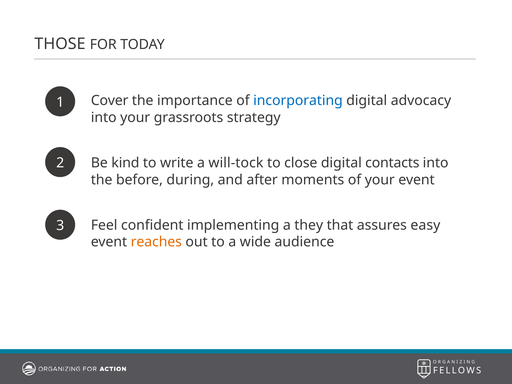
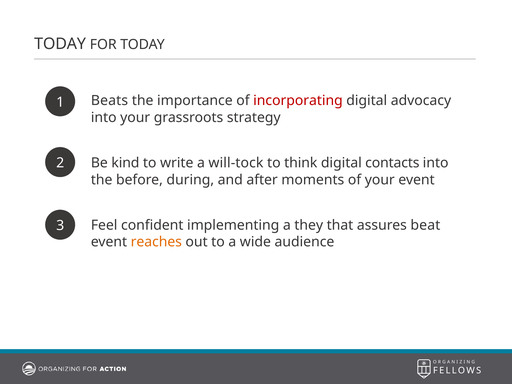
THOSE at (60, 44): THOSE -> TODAY
Cover: Cover -> Beats
incorporating colour: blue -> red
close: close -> think
easy: easy -> beat
